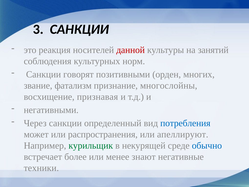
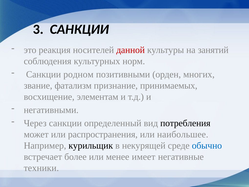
говорят: говорят -> родном
многослойны: многослойны -> принимаемых
признавая: признавая -> элементам
потребления colour: blue -> black
апеллируют: апеллируют -> наибольшее
курильщик colour: green -> black
знают: знают -> имеет
